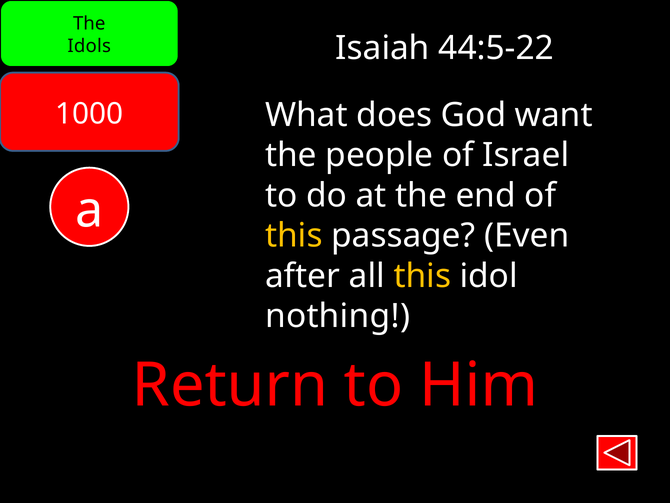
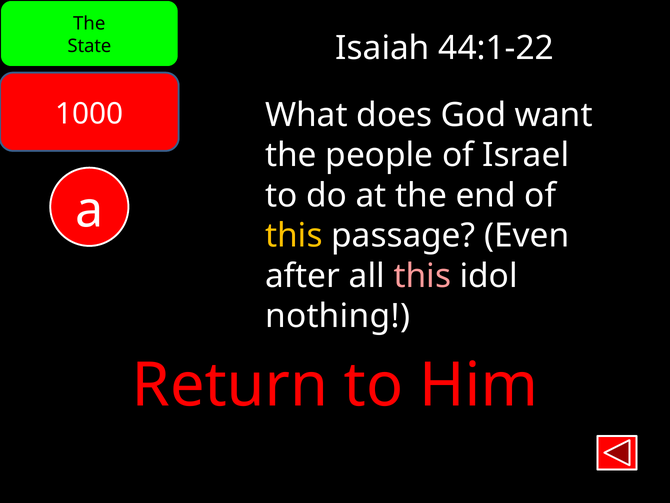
44:5-22: 44:5-22 -> 44:1-22
Idols: Idols -> State
this at (422, 276) colour: yellow -> pink
